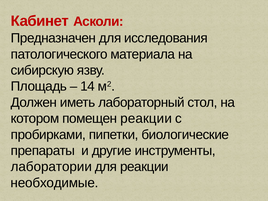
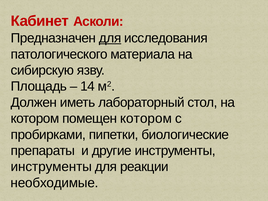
для at (110, 38) underline: none -> present
помещен реакции: реакции -> котором
лаборатории at (51, 167): лаборатории -> инструменты
